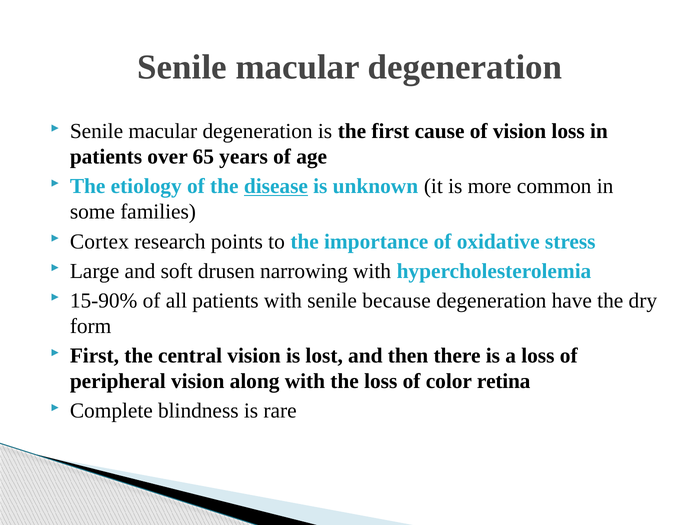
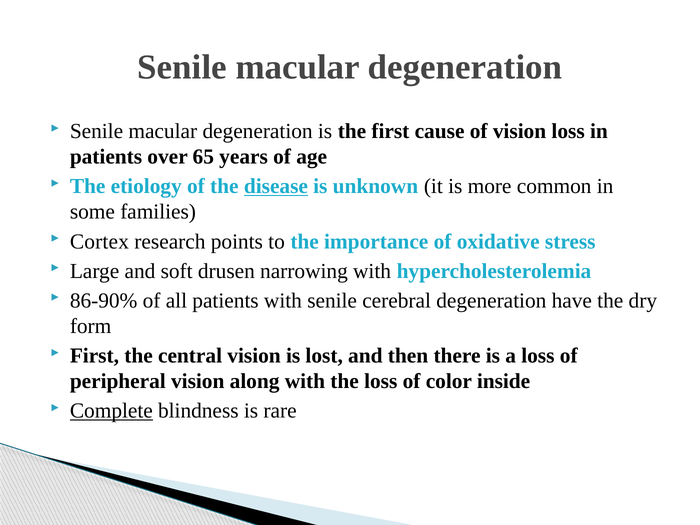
15-90%: 15-90% -> 86-90%
because: because -> cerebral
retina: retina -> inside
Complete underline: none -> present
